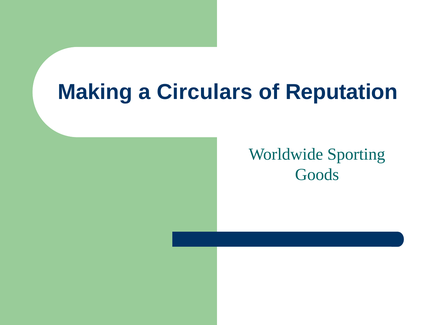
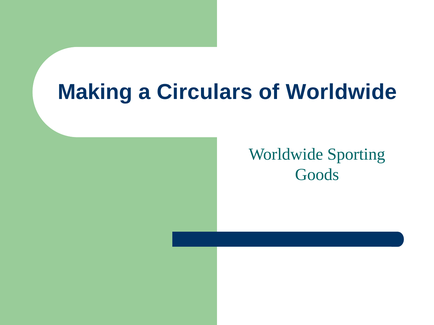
of Reputation: Reputation -> Worldwide
